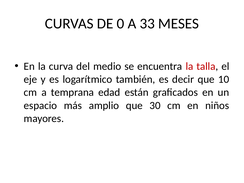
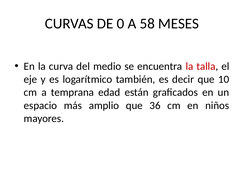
33: 33 -> 58
30: 30 -> 36
